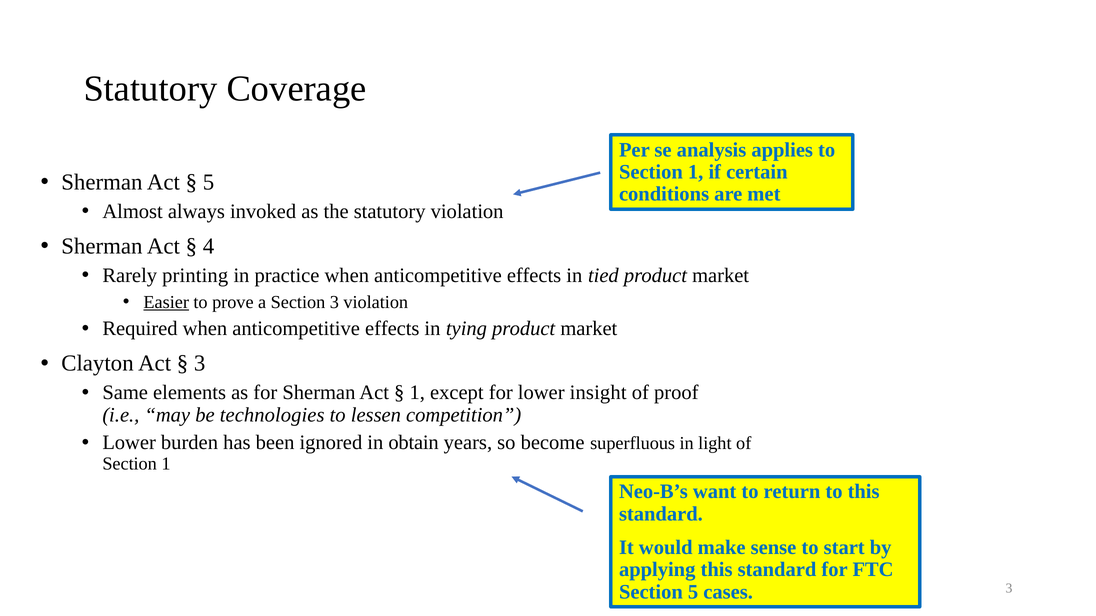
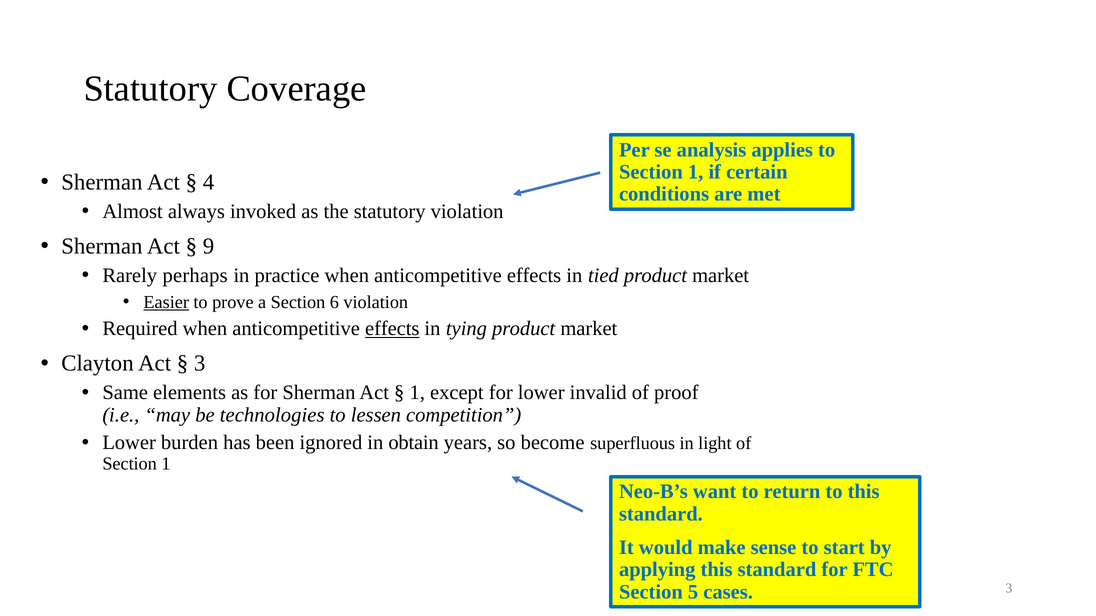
5 at (209, 182): 5 -> 4
4: 4 -> 9
printing: printing -> perhaps
Section 3: 3 -> 6
effects at (392, 329) underline: none -> present
insight: insight -> invalid
